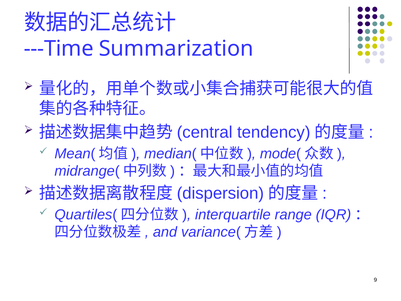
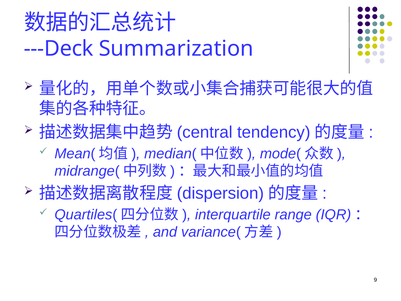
---Time: ---Time -> ---Deck
